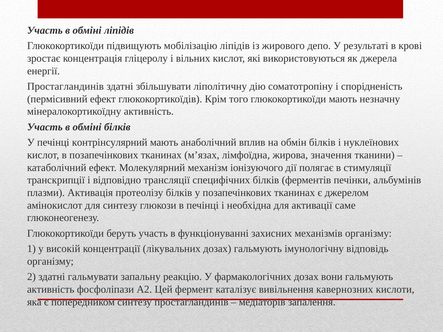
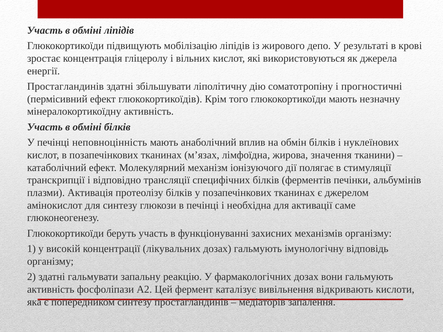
спорідненість: спорідненість -> прогностичні
контрінсулярний: контрінсулярний -> неповноцінність
кавернозних: кавернозних -> відкривають
